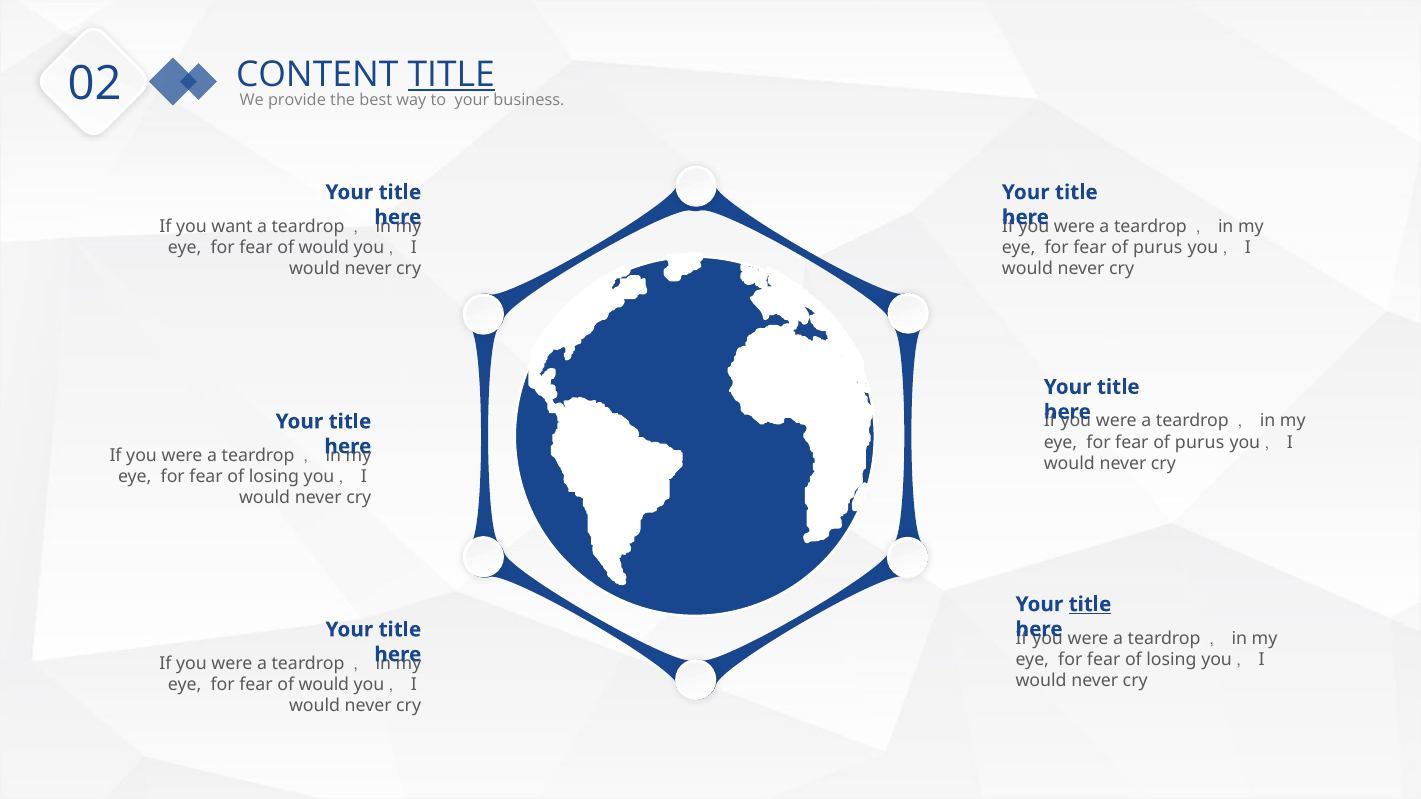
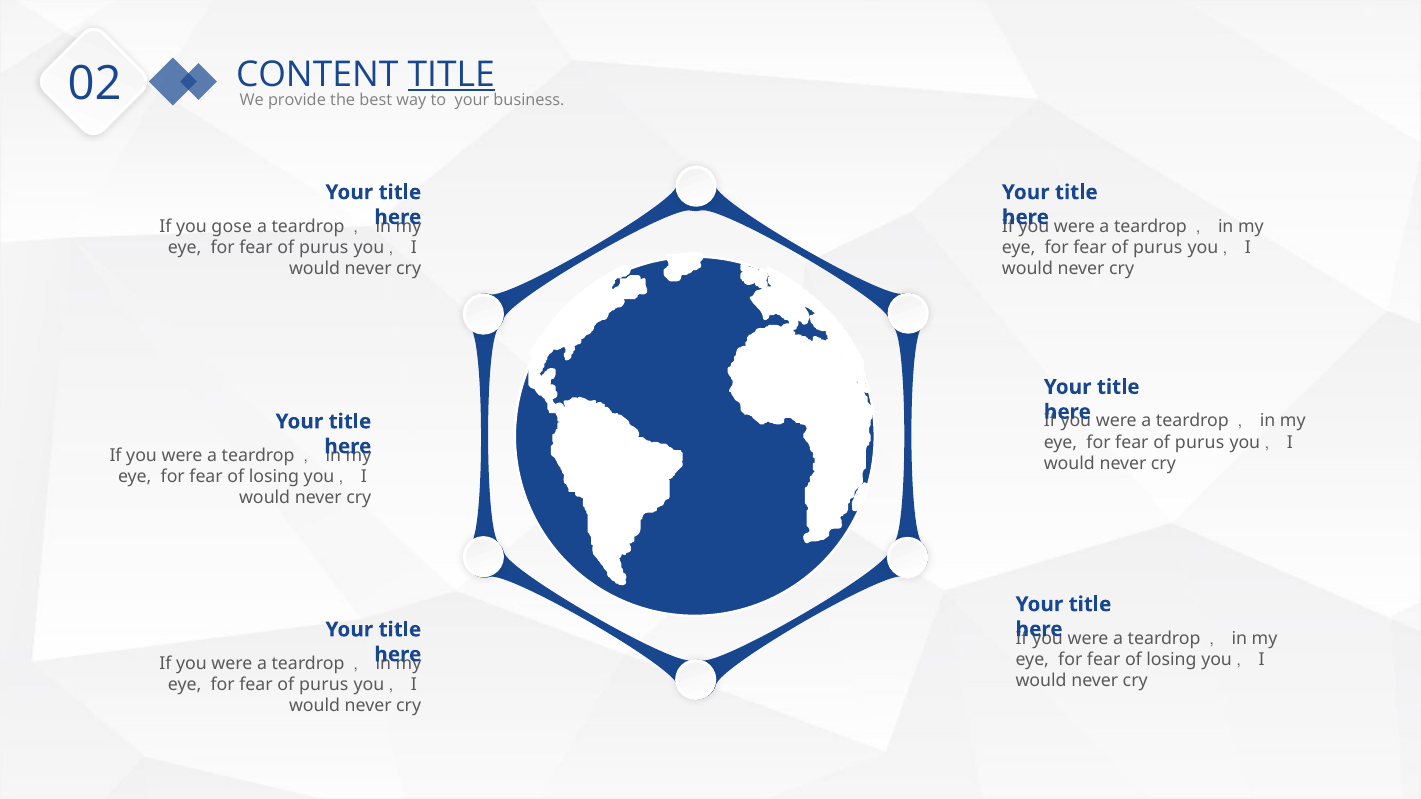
want: want -> gose
would at (324, 248): would -> purus
title at (1090, 605) underline: present -> none
would at (324, 685): would -> purus
